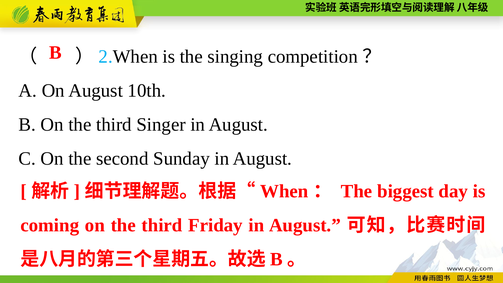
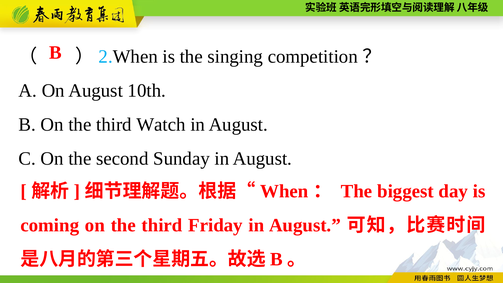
Singer: Singer -> Watch
